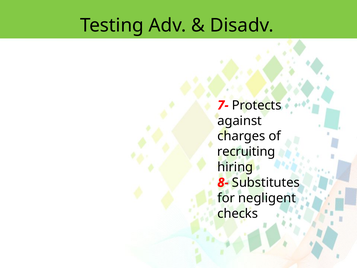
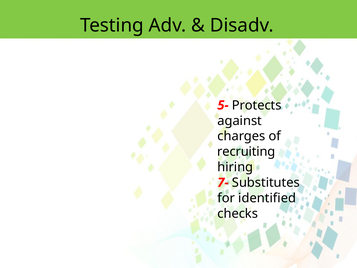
7-: 7- -> 5-
8-: 8- -> 7-
negligent: negligent -> identified
